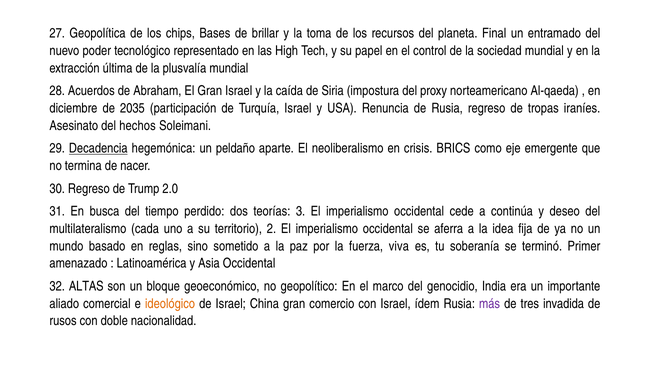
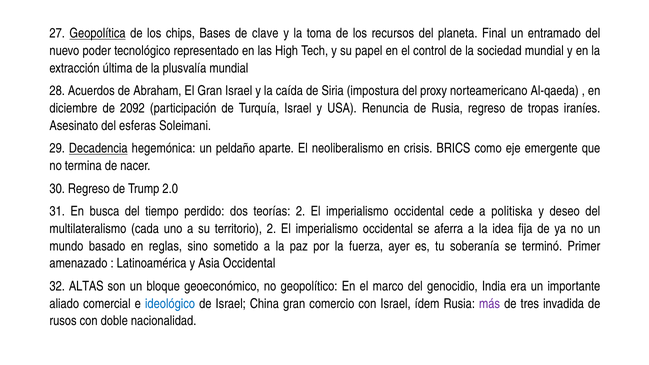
Geopolítica underline: none -> present
brillar: brillar -> clave
2035: 2035 -> 2092
hechos: hechos -> esferas
teorías 3: 3 -> 2
continúa: continúa -> politiska
viva: viva -> ayer
ideológico colour: orange -> blue
